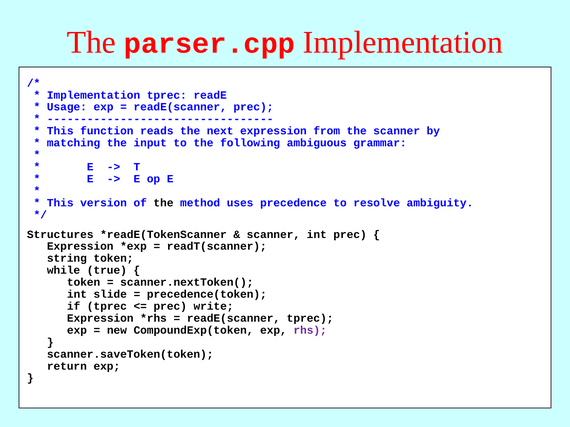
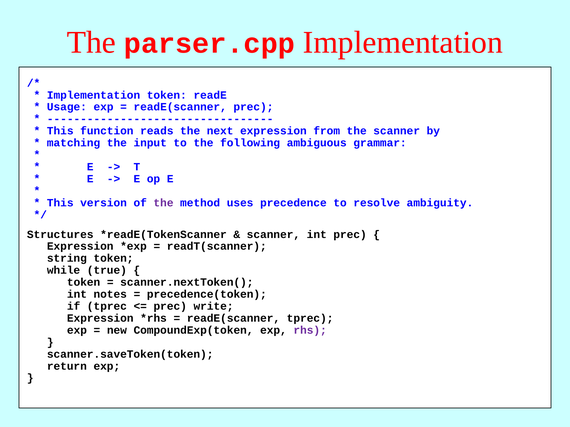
Implementation tprec: tprec -> token
the at (163, 203) colour: black -> purple
slide: slide -> notes
